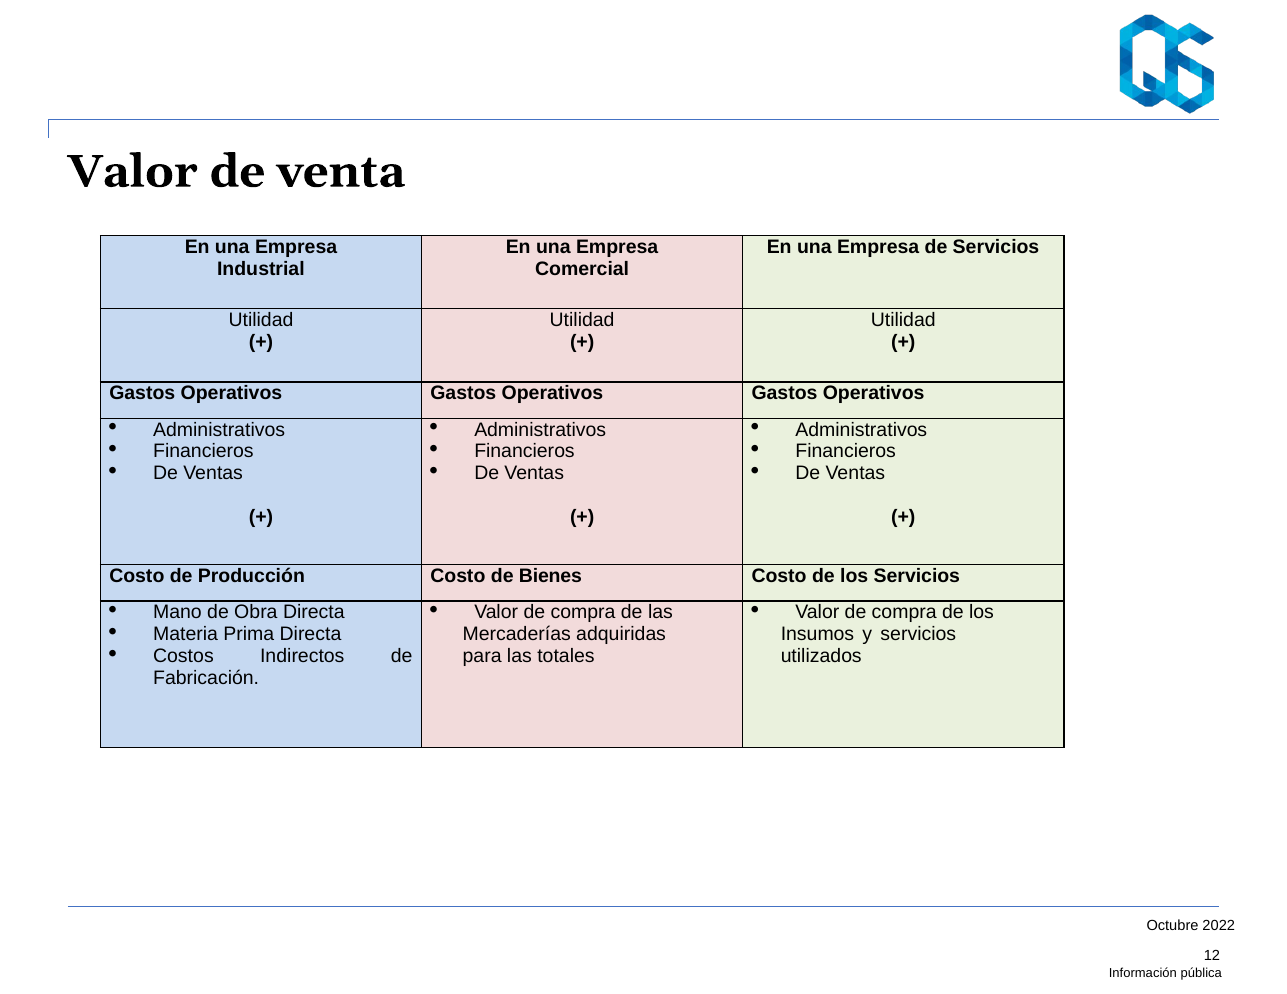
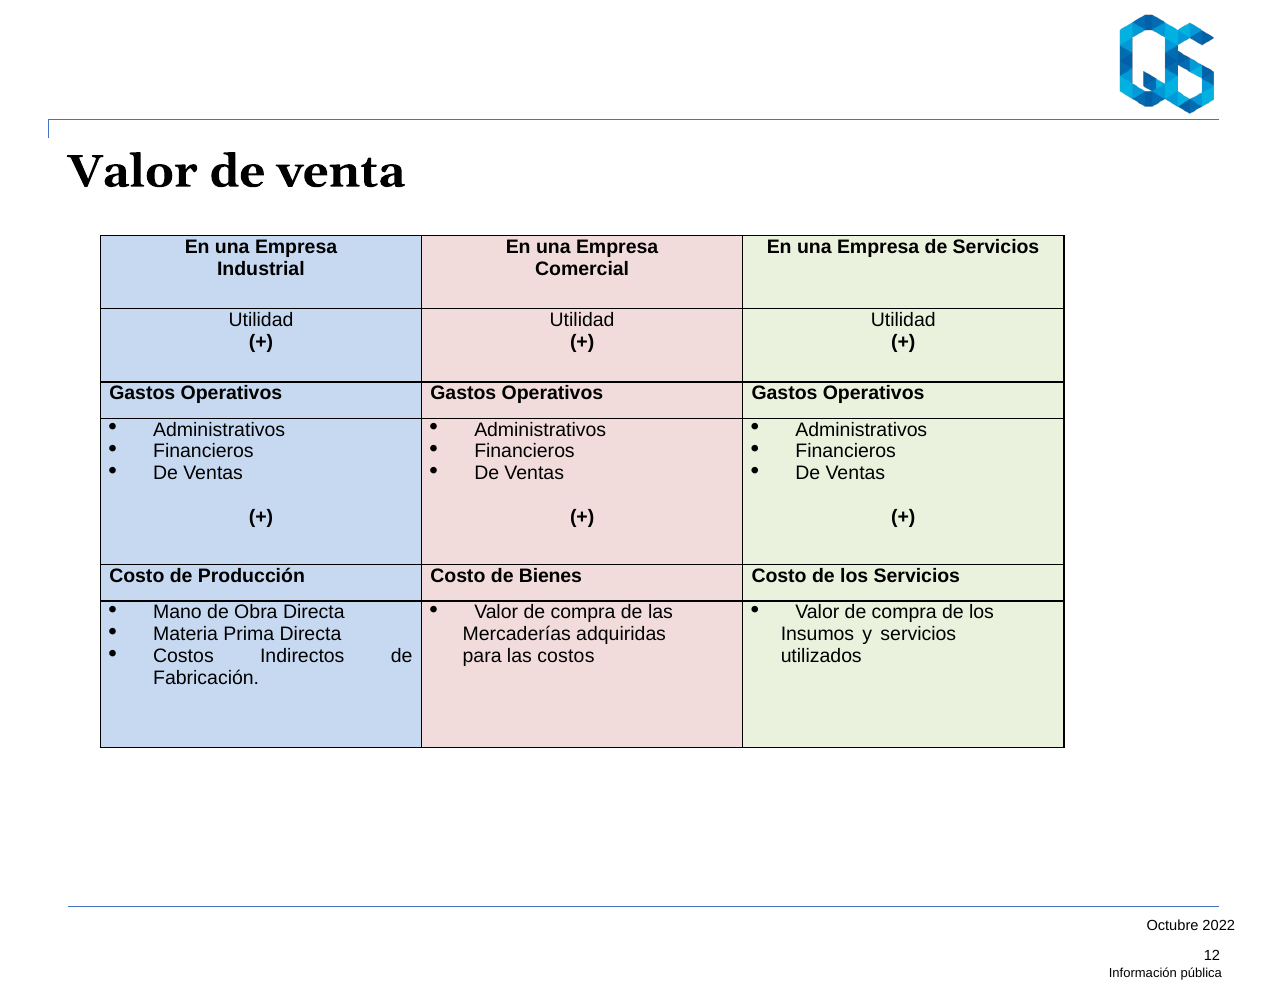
las totales: totales -> costos
